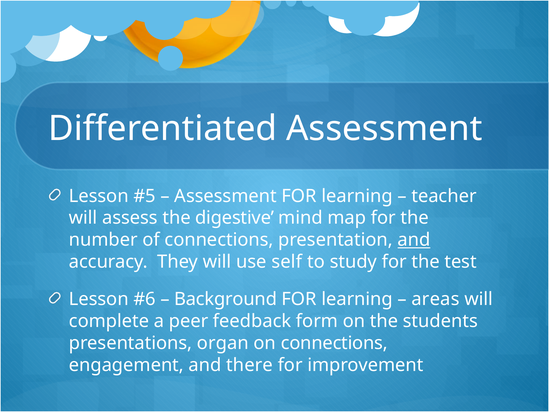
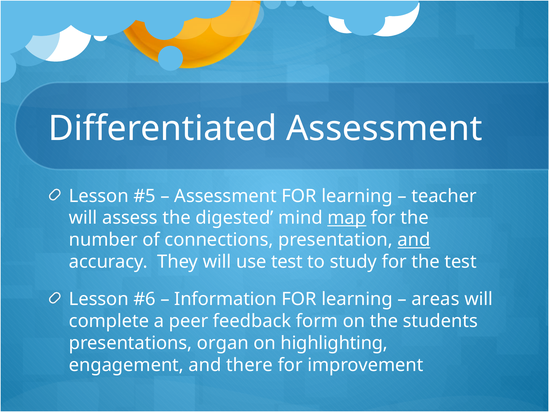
digestive: digestive -> digested
map underline: none -> present
use self: self -> test
Background: Background -> Information
on connections: connections -> highlighting
